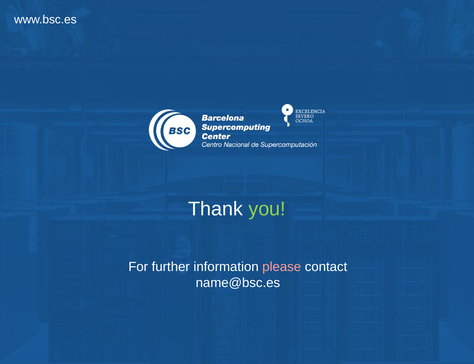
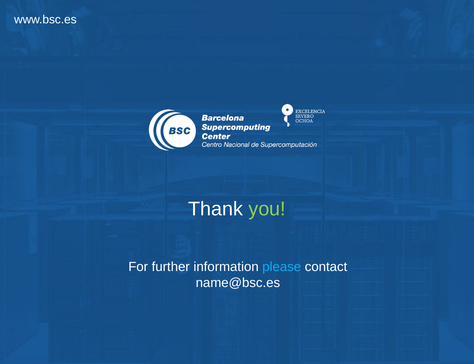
please colour: pink -> light blue
